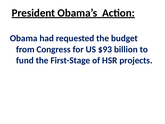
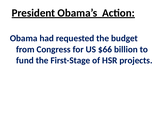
$93: $93 -> $66
